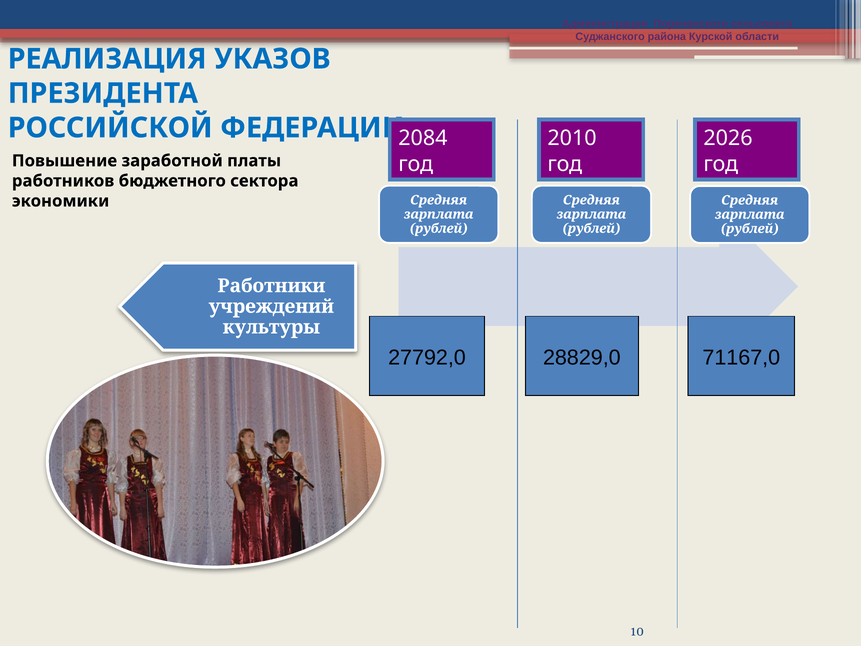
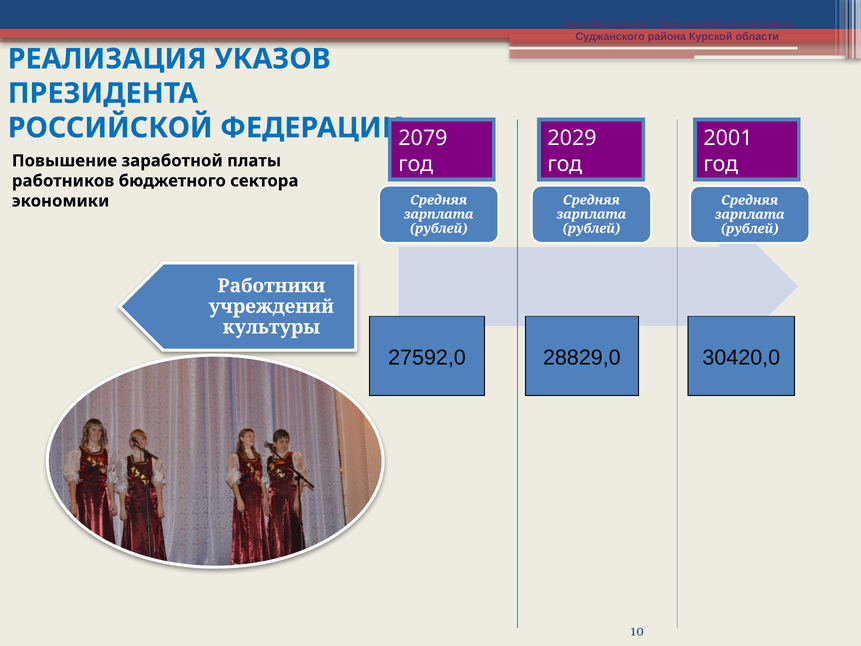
2084: 2084 -> 2079
2010: 2010 -> 2029
2026: 2026 -> 2001
27792,0: 27792,0 -> 27592,0
71167,0: 71167,0 -> 30420,0
